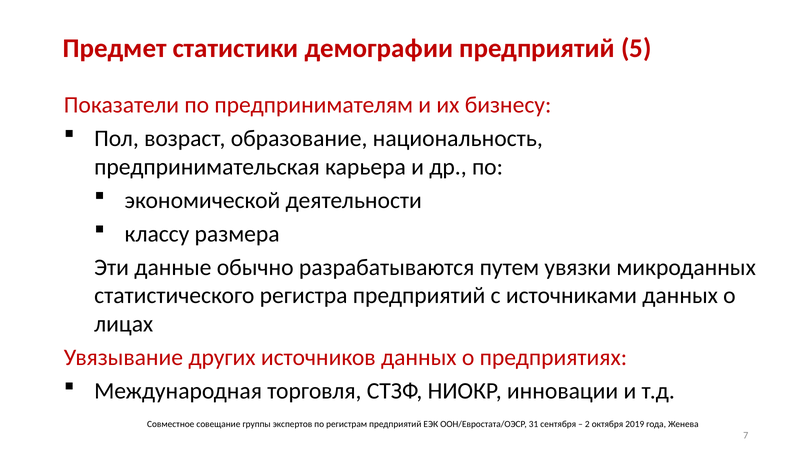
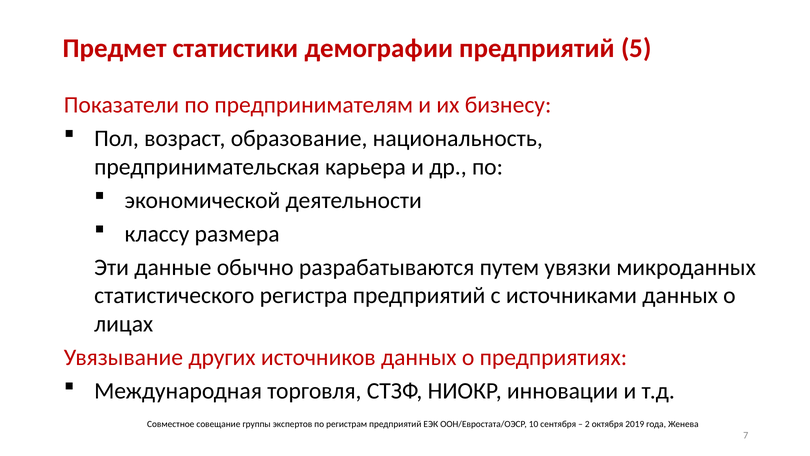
31: 31 -> 10
